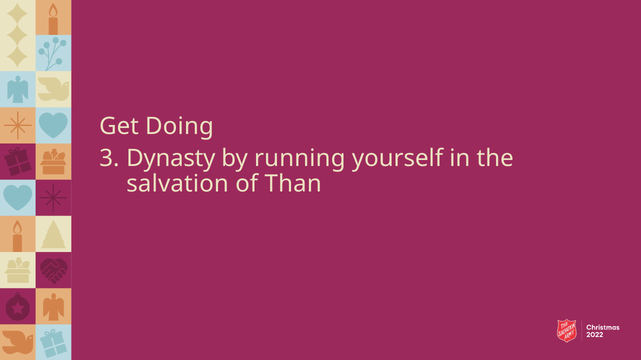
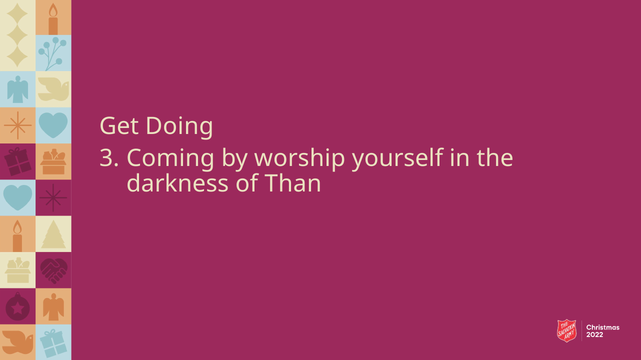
Dynasty: Dynasty -> Coming
running: running -> worship
salvation: salvation -> darkness
